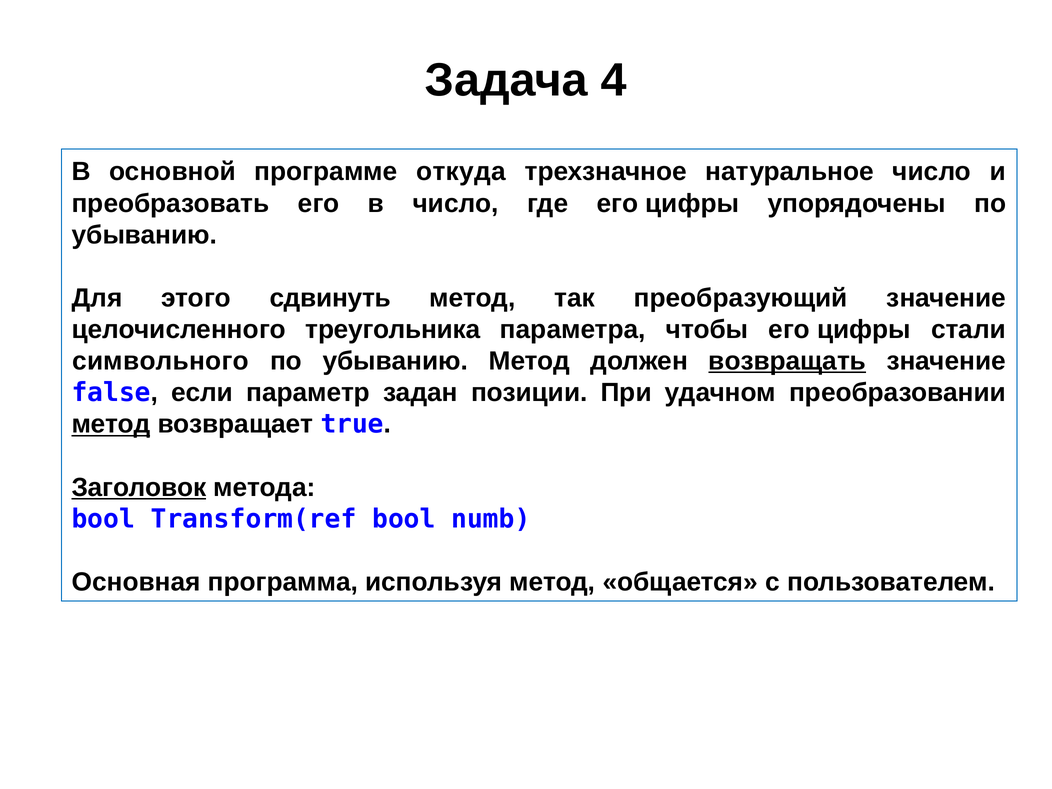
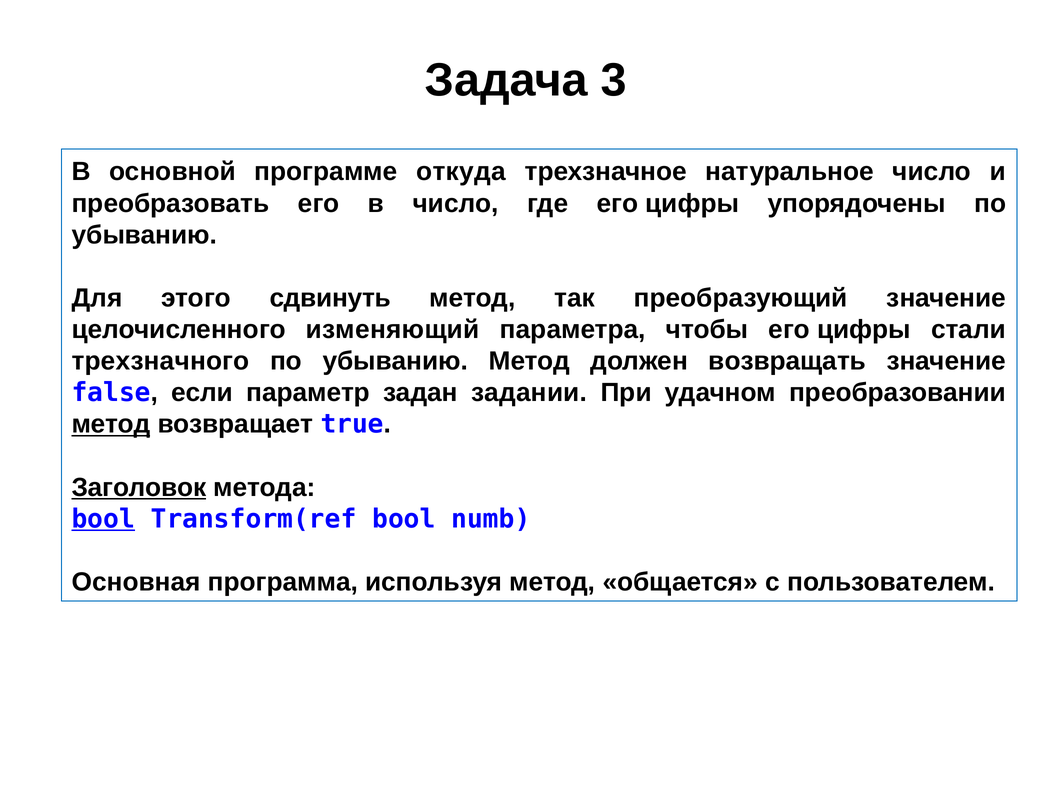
4: 4 -> 3
треугольника: треугольника -> изменяющий
символьного: символьного -> трехзначного
возвращать underline: present -> none
позиции: позиции -> задании
bool at (103, 519) underline: none -> present
